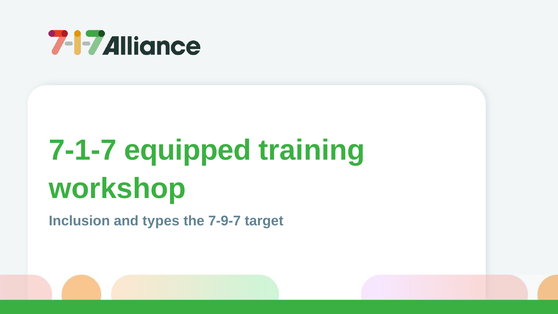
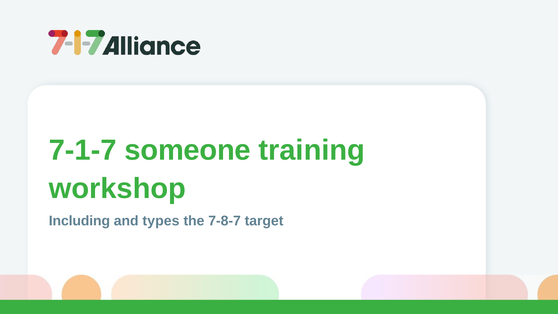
equipped: equipped -> someone
Inclusion: Inclusion -> Including
7-9-7: 7-9-7 -> 7-8-7
